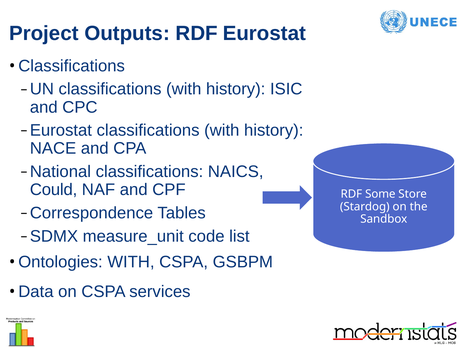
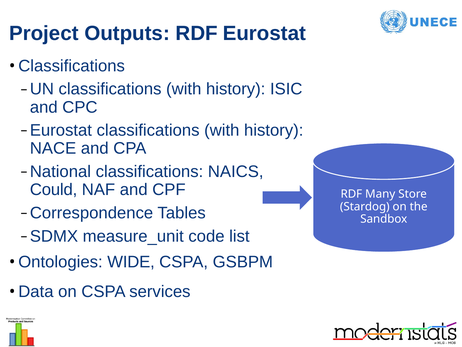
Some: Some -> Many
Ontologies WITH: WITH -> WIDE
